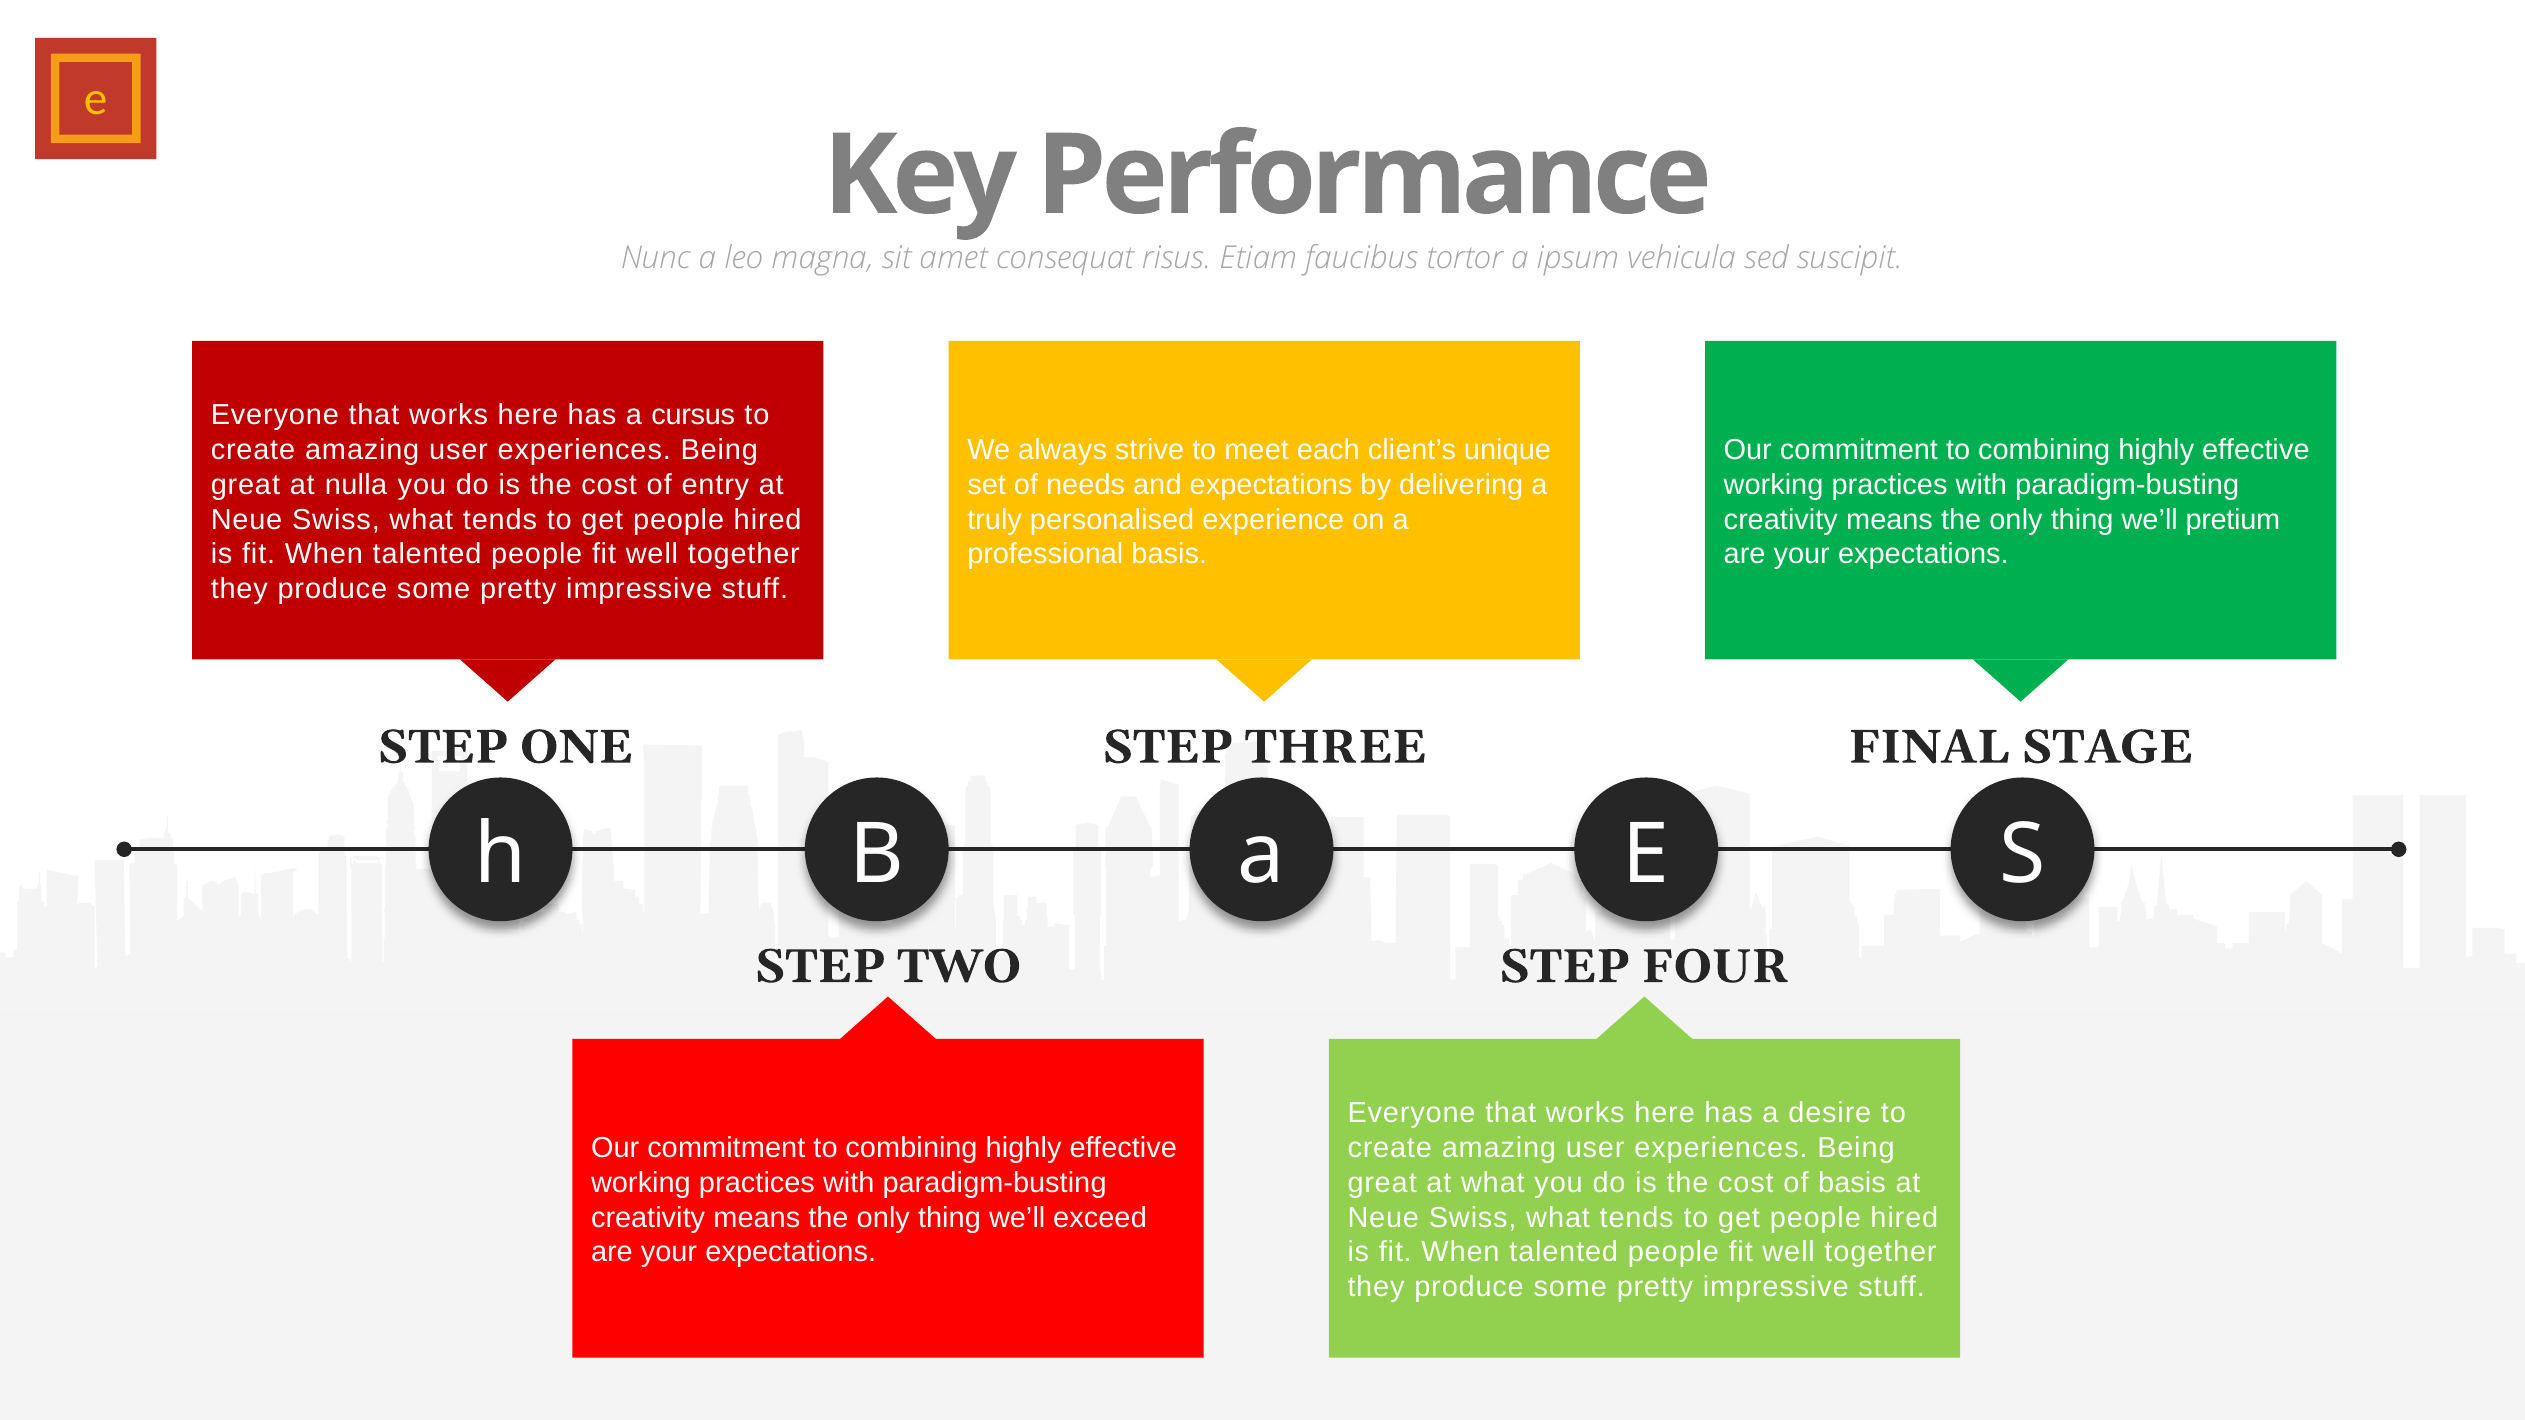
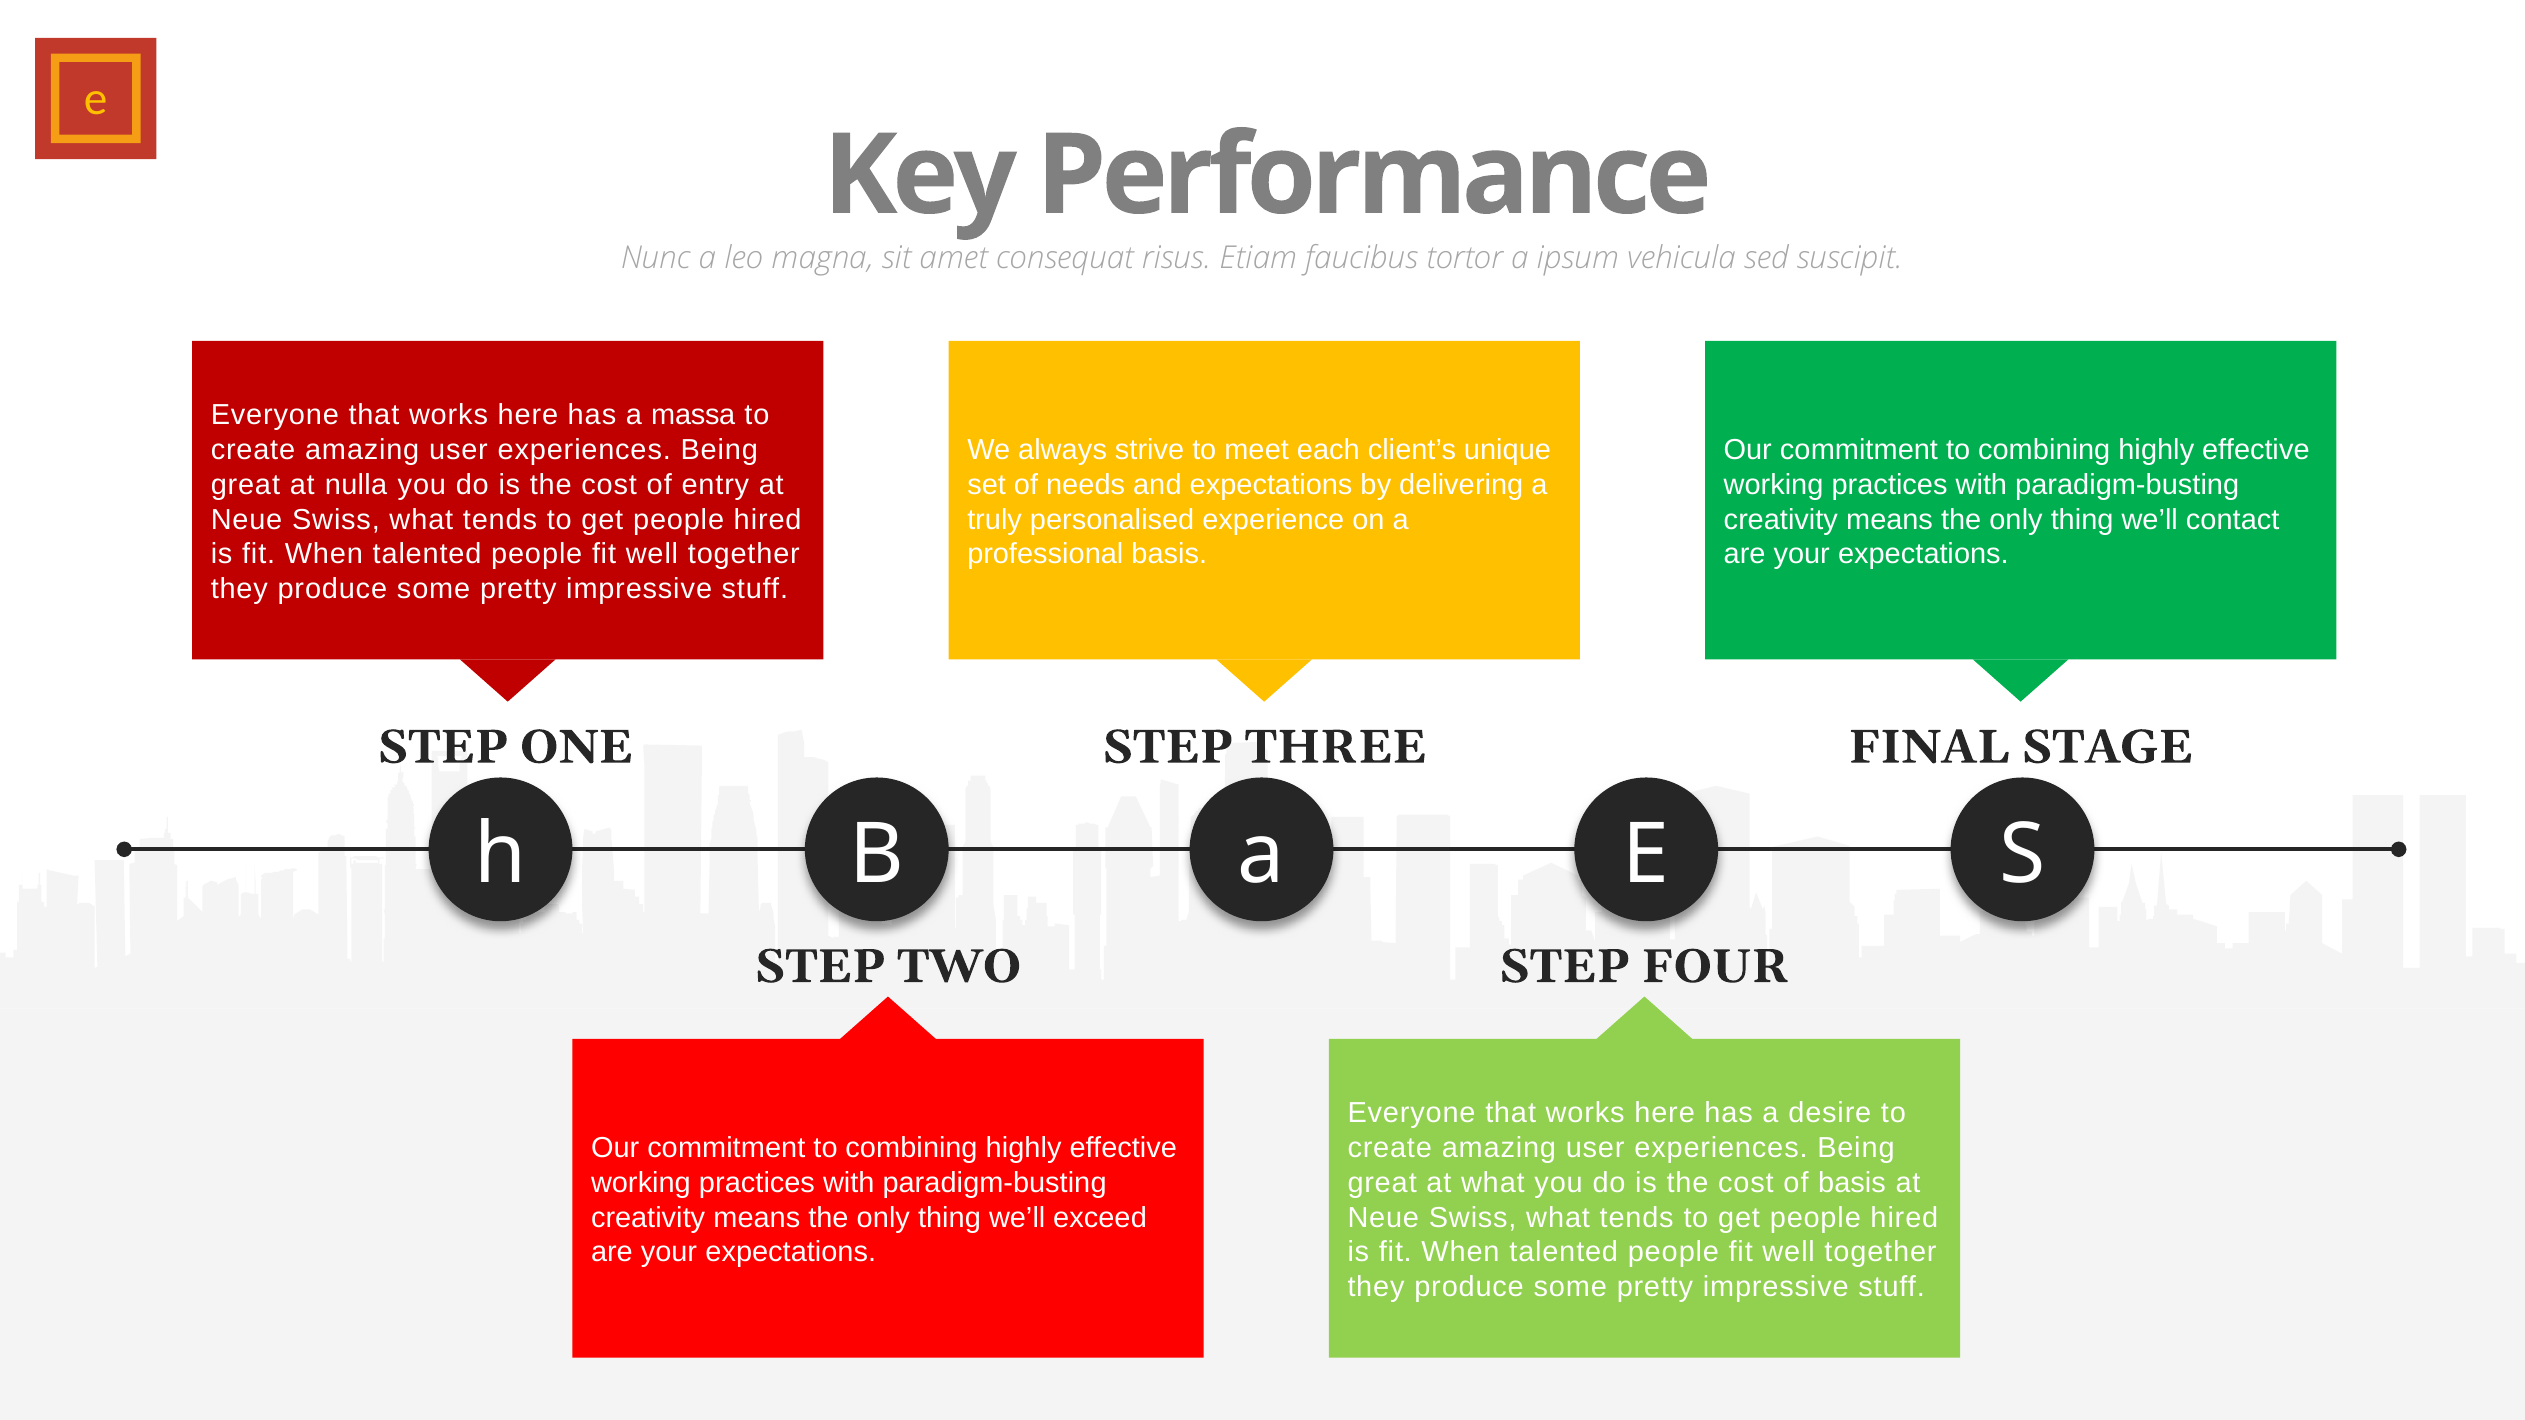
cursus: cursus -> massa
pretium: pretium -> contact
